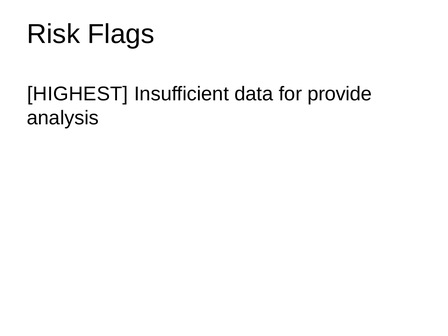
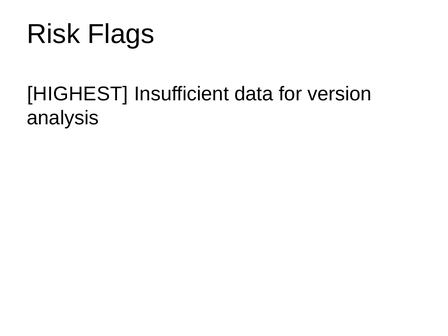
provide: provide -> version
